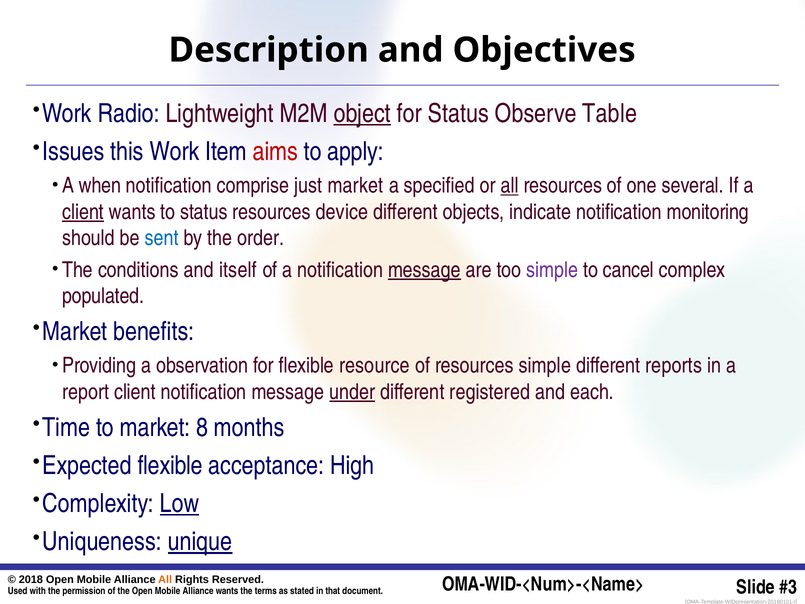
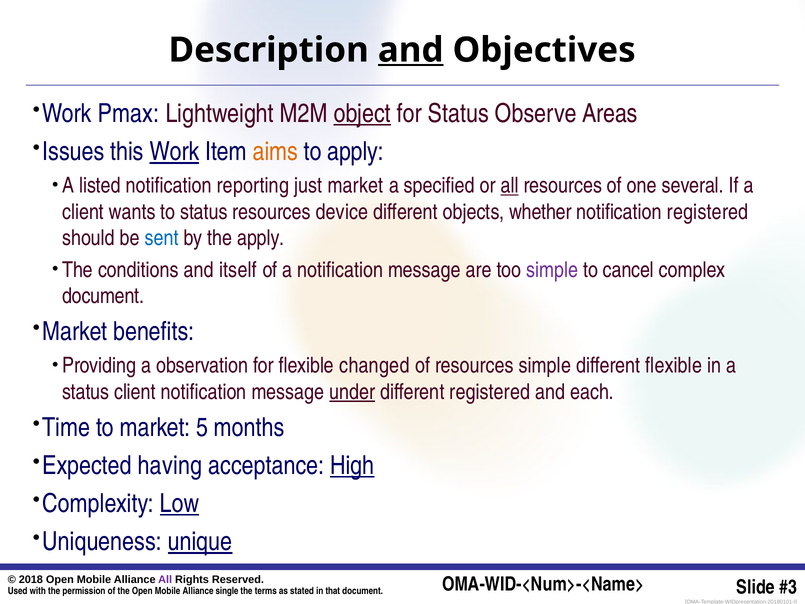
and at (411, 50) underline: none -> present
Radio: Radio -> Pmax
Table: Table -> Areas
Work at (175, 152) underline: none -> present
aims colour: red -> orange
when: when -> listed
comprise: comprise -> reporting
client at (83, 212) underline: present -> none
indicate: indicate -> whether
notification monitoring: monitoring -> registered
the order: order -> apply
message at (424, 270) underline: present -> none
populated at (103, 296): populated -> document
resource: resource -> changed
different reports: reports -> flexible
report at (86, 392): report -> status
8: 8 -> 5
Expected flexible: flexible -> having
High underline: none -> present
All at (165, 580) colour: orange -> purple
wants at (227, 591): wants -> single
